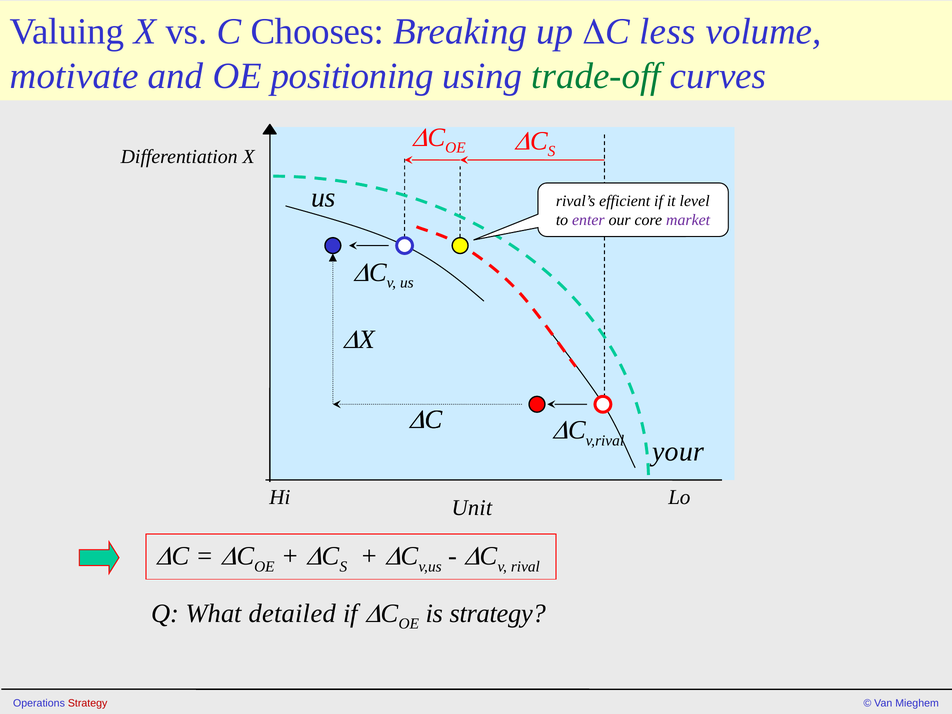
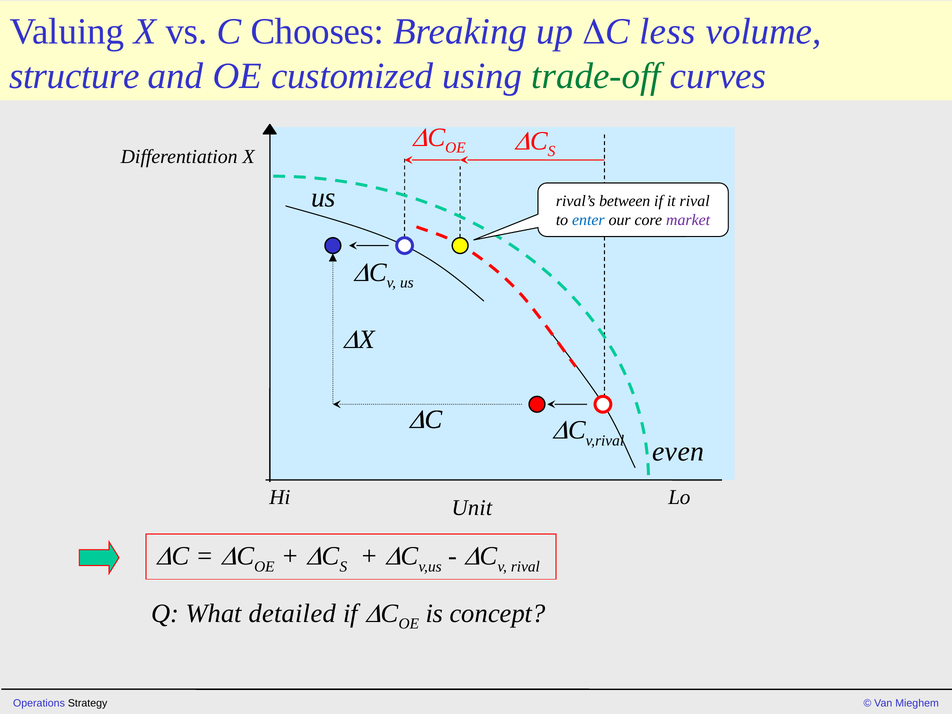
motivate: motivate -> structure
positioning: positioning -> customized
efficient: efficient -> between
it level: level -> rival
enter colour: purple -> blue
your: your -> even
is strategy: strategy -> concept
Strategy at (88, 703) colour: red -> black
